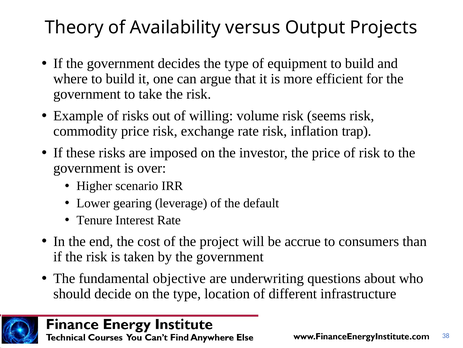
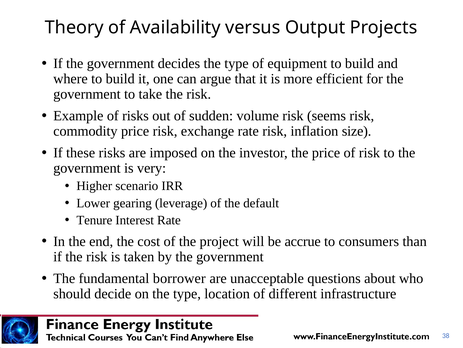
willing: willing -> sudden
trap: trap -> size
over: over -> very
objective: objective -> borrower
underwriting: underwriting -> unacceptable
